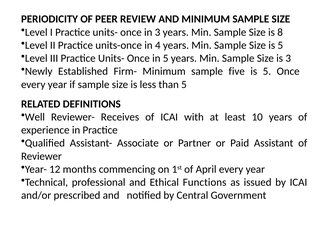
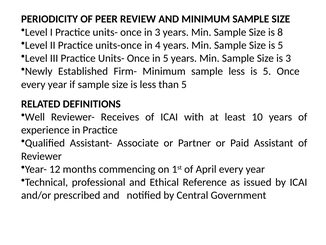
sample five: five -> less
Functions: Functions -> Reference
